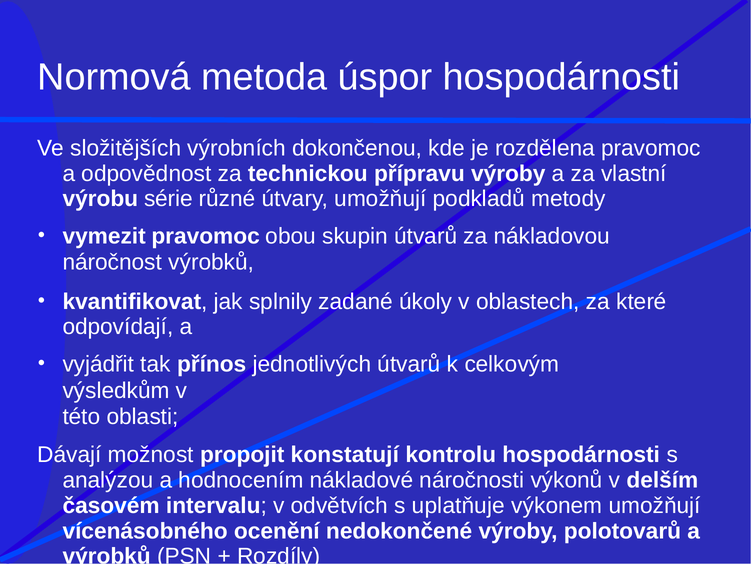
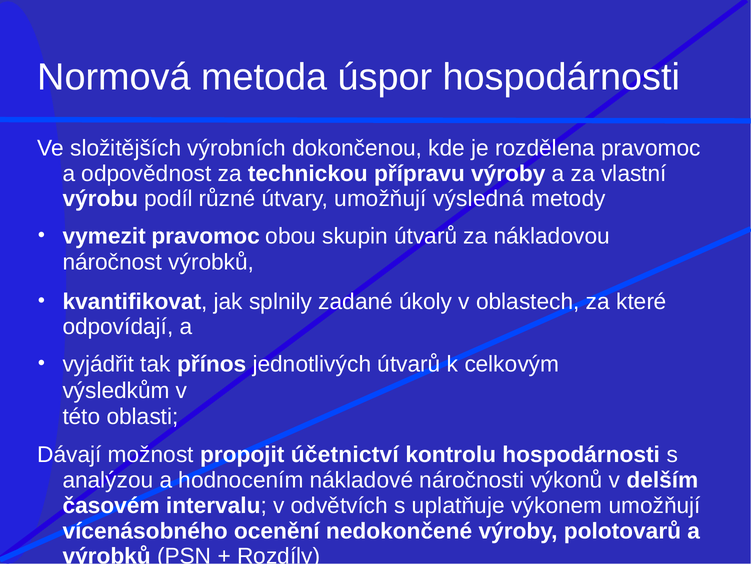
série: série -> podíl
podkladů: podkladů -> výsledná
konstatují: konstatují -> účetnictví
